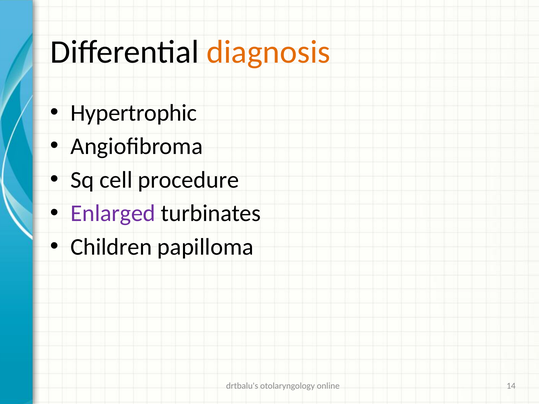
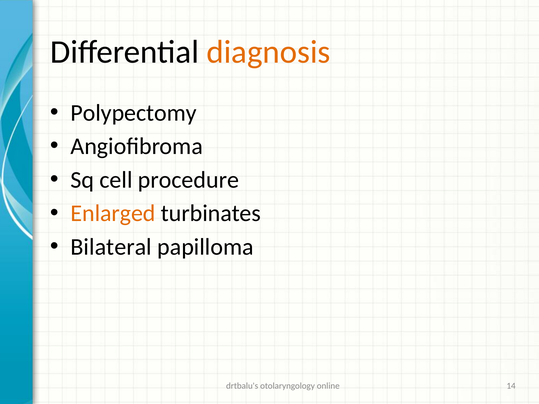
Hypertrophic: Hypertrophic -> Polypectomy
Enlarged colour: purple -> orange
Children: Children -> Bilateral
